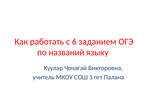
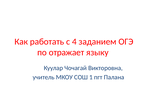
6: 6 -> 4
названий: названий -> отражает
